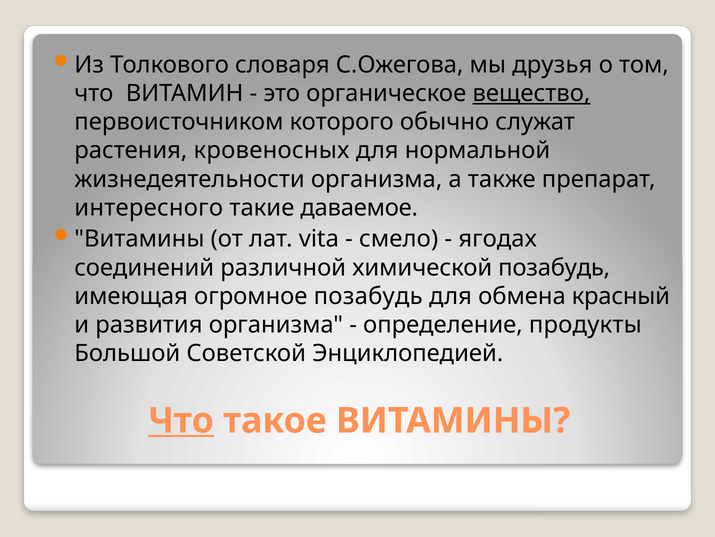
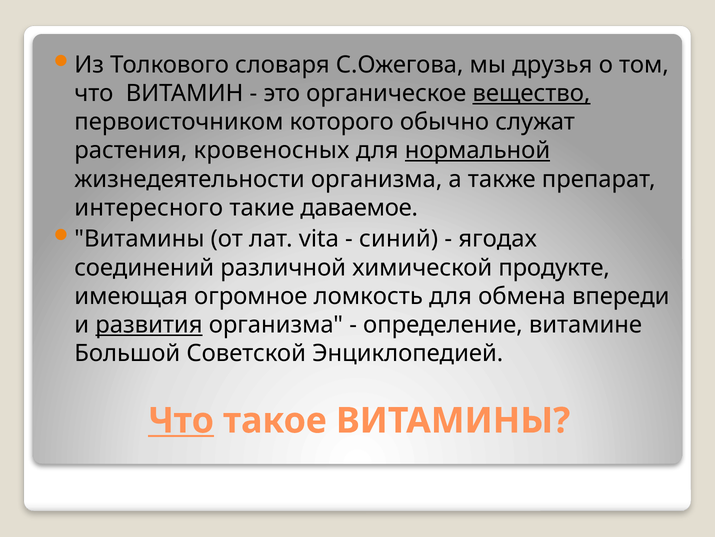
нормальной underline: none -> present
смело: смело -> синий
химической позабудь: позабудь -> продукте
огромное позабудь: позабудь -> ломкость
красный: красный -> впереди
развития underline: none -> present
продукты: продукты -> витамине
